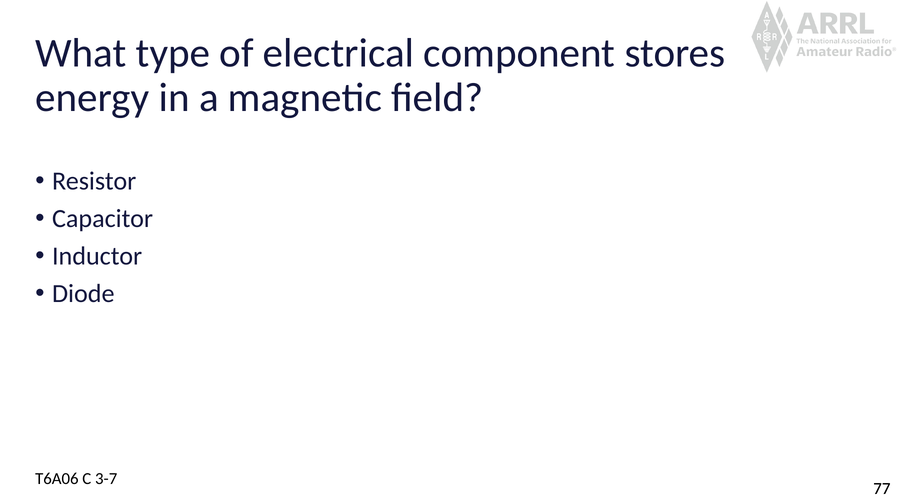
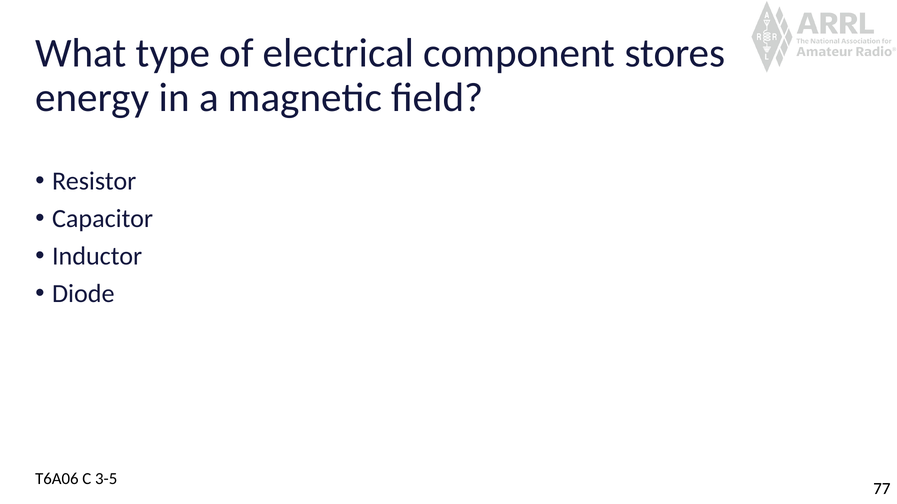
3-7: 3-7 -> 3-5
